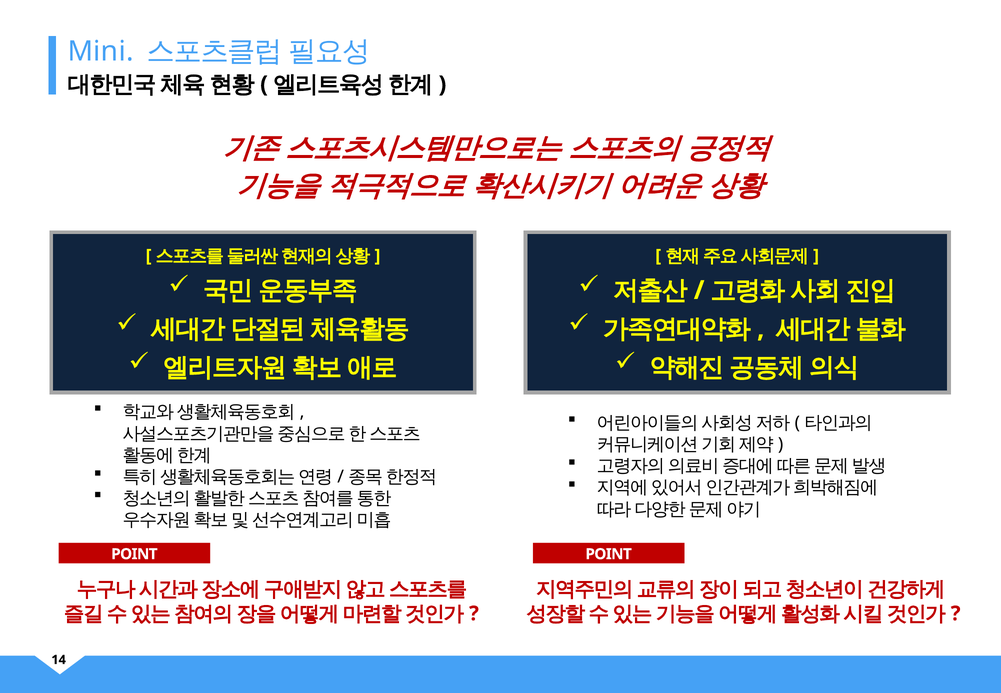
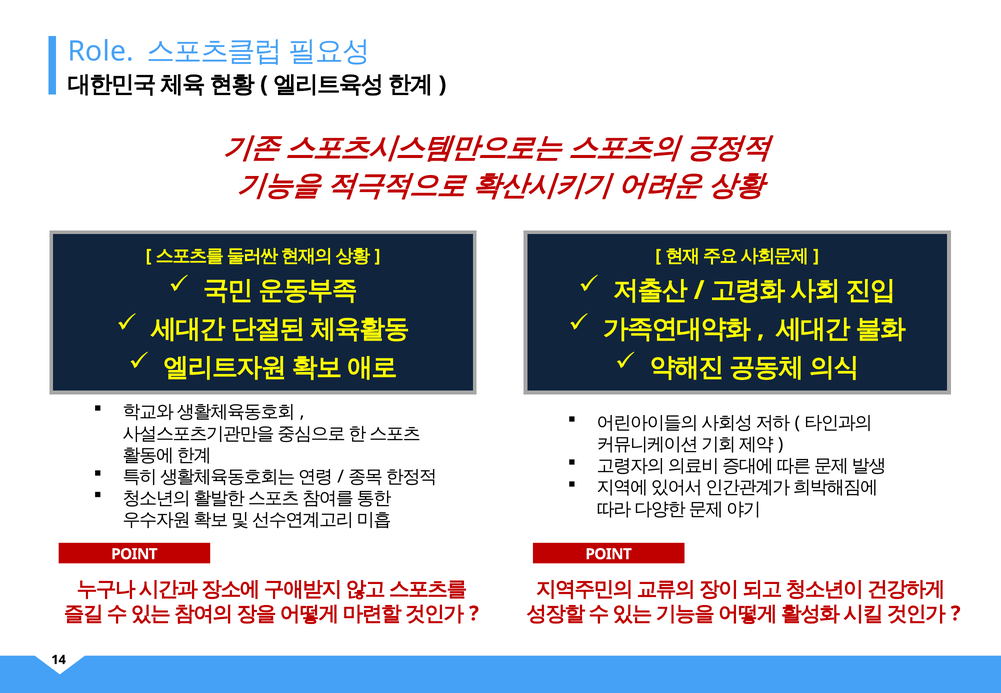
Mini: Mini -> Role
